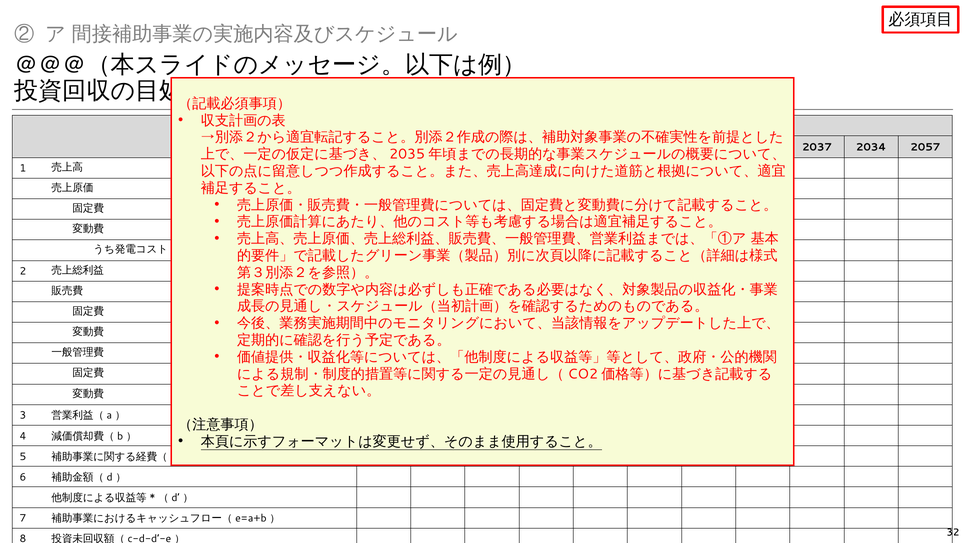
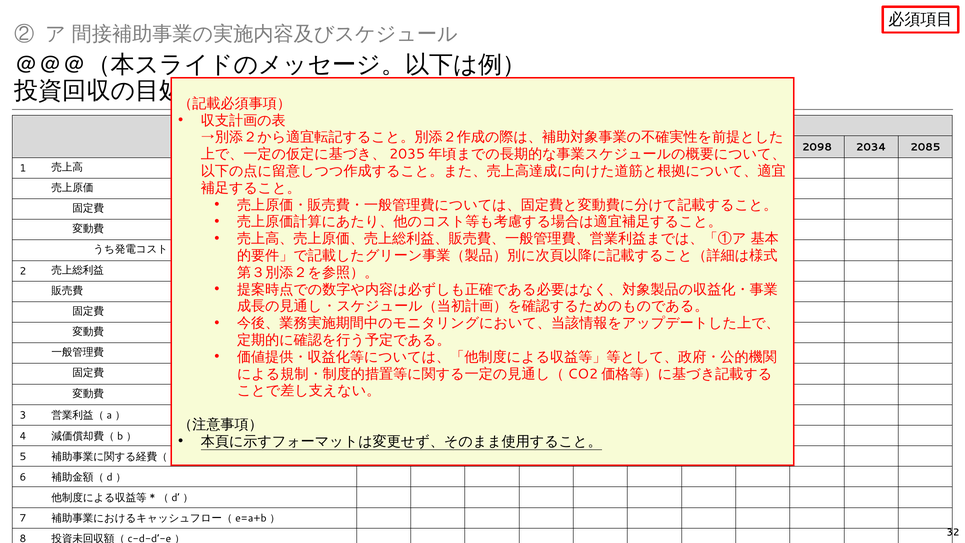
2037: 2037 -> 2098
2057: 2057 -> 2085
